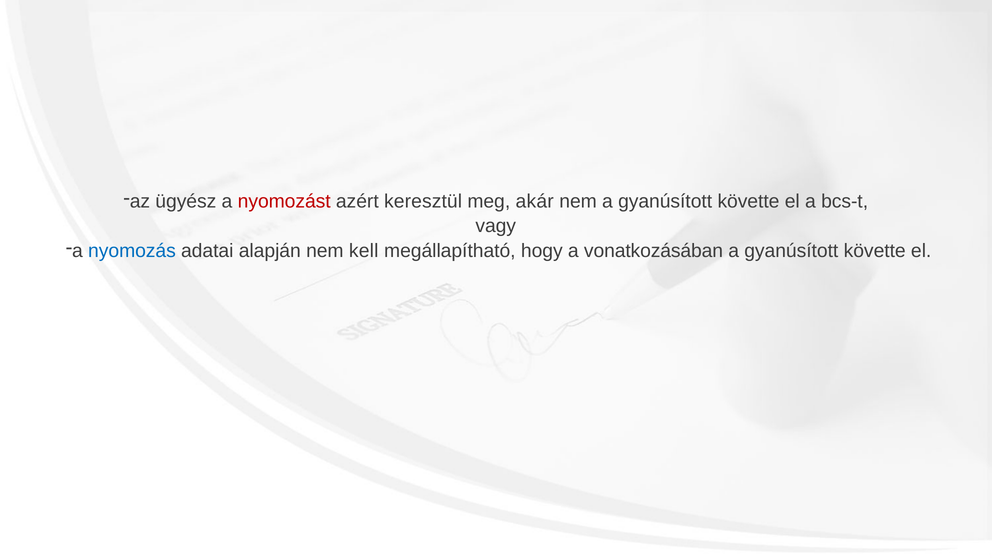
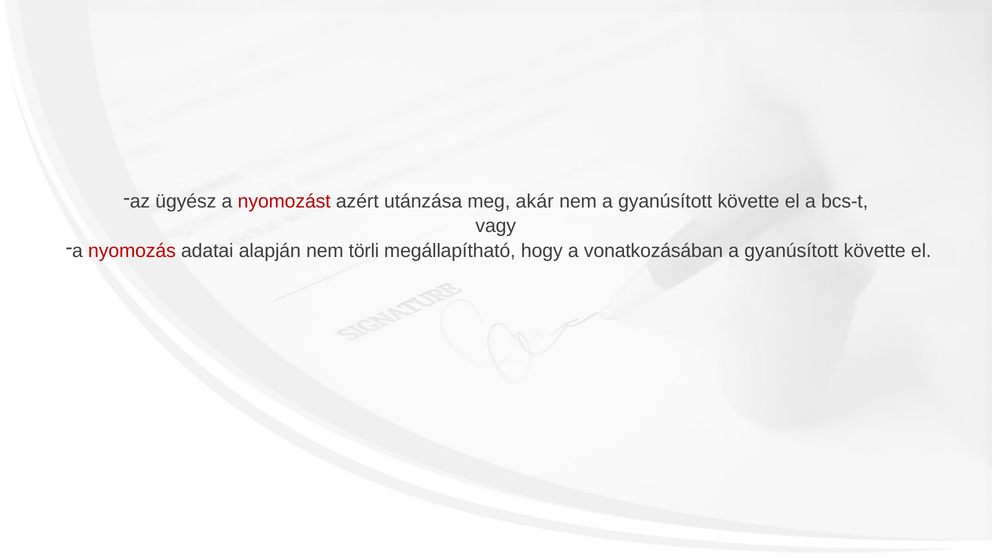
keresztül: keresztül -> utánzása
nyomozás colour: blue -> red
kell: kell -> törli
